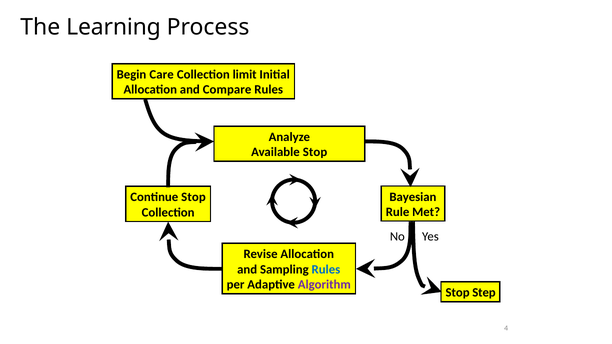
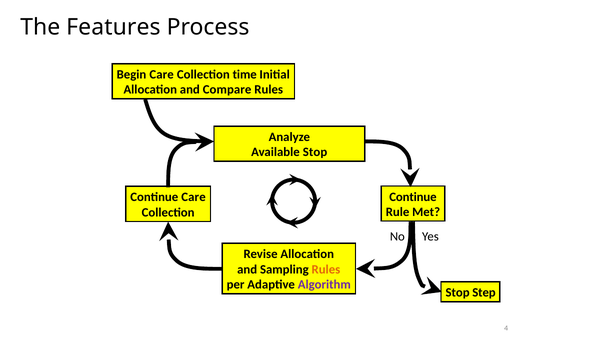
Learning: Learning -> Features
limit: limit -> time
Bayesian at (413, 197): Bayesian -> Continue
Continue Stop: Stop -> Care
Rules at (326, 270) colour: blue -> orange
